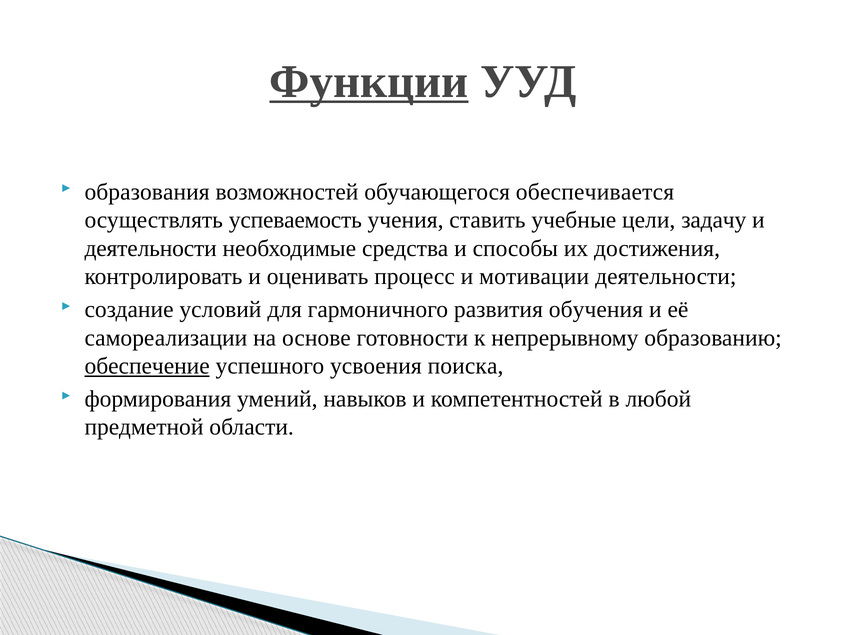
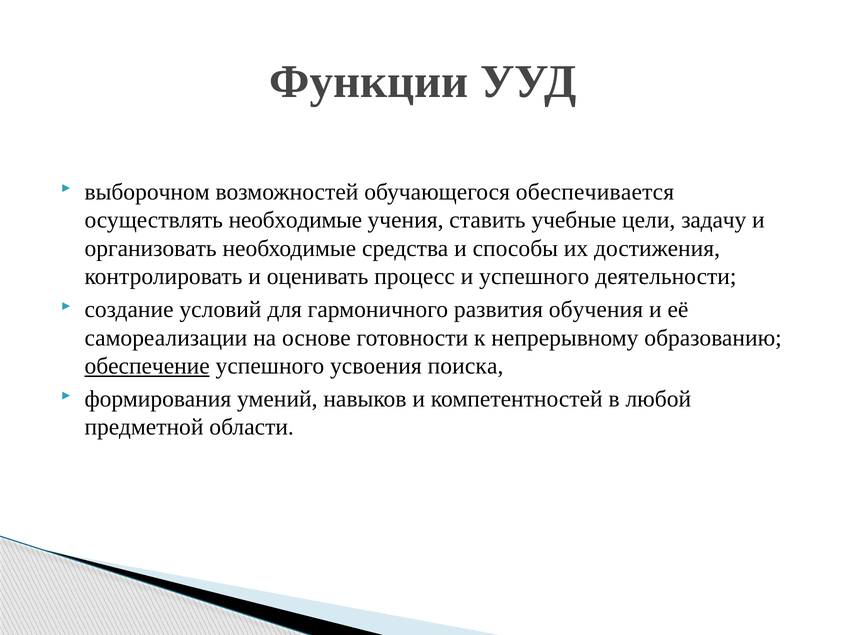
Функции underline: present -> none
образования: образования -> выборочном
осуществлять успеваемость: успеваемость -> необходимые
деятельности at (151, 248): деятельности -> организовать
и мотивации: мотивации -> успешного
